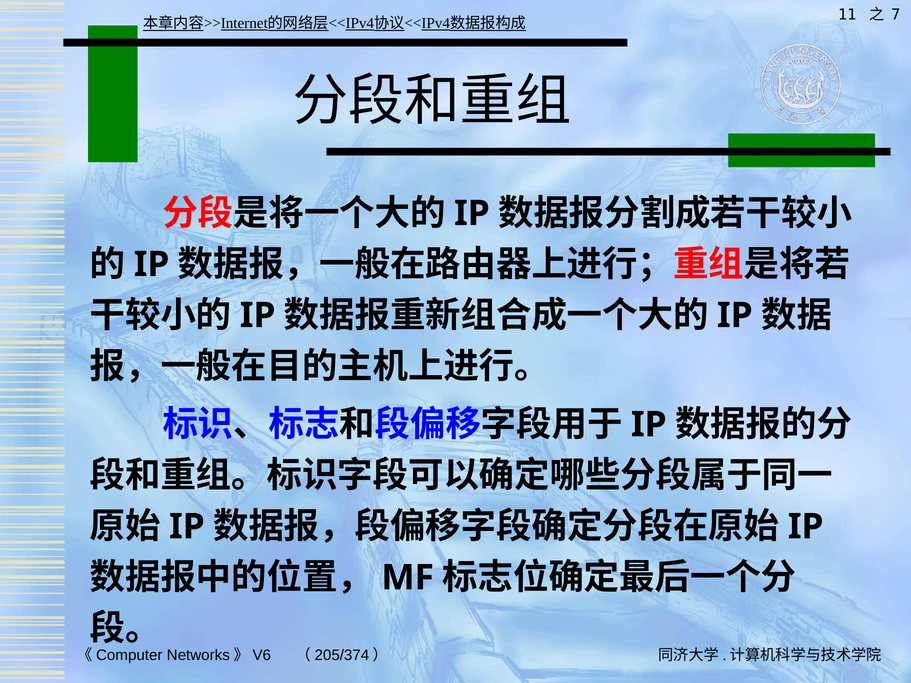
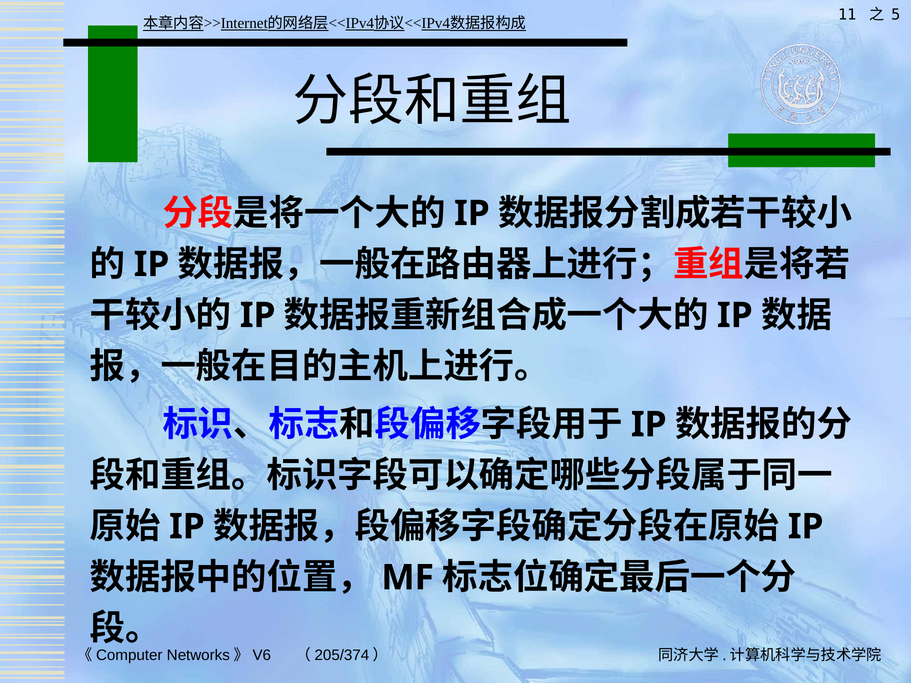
7: 7 -> 5
